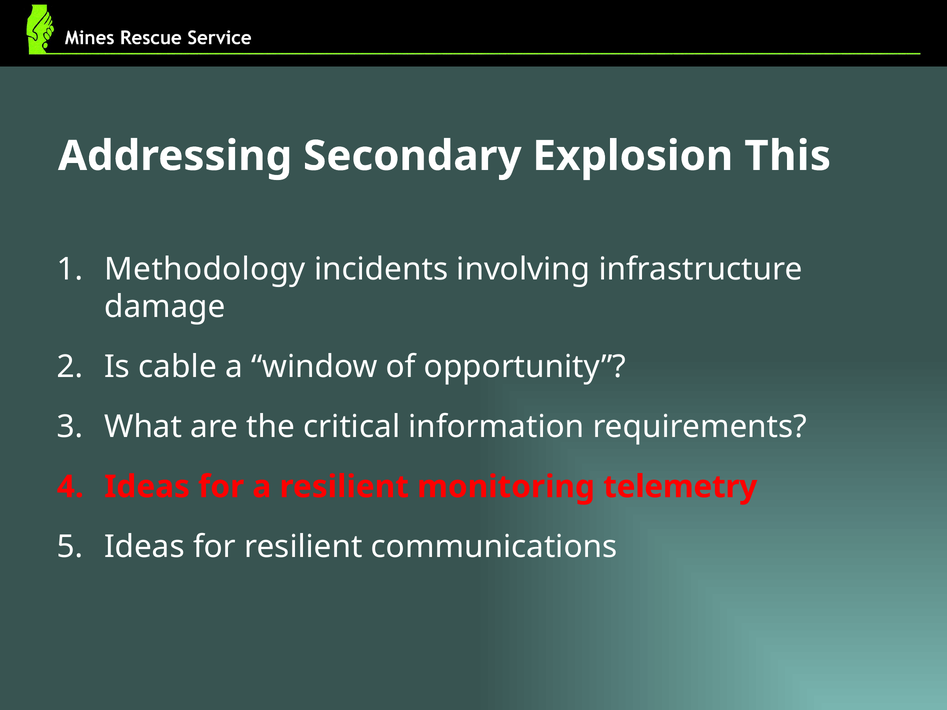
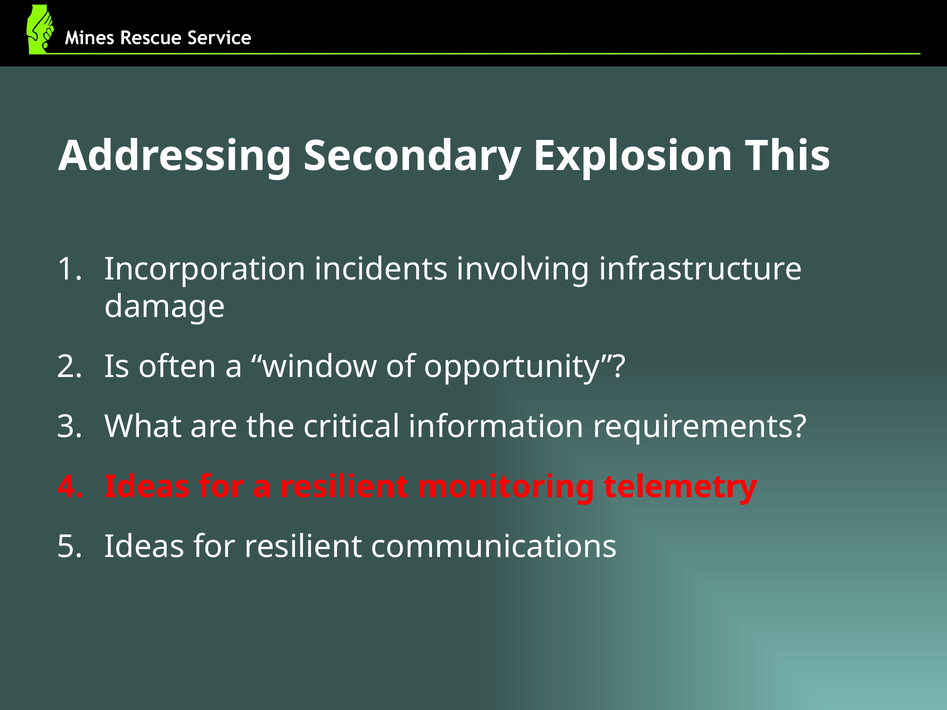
Methodology: Methodology -> Incorporation
cable: cable -> often
